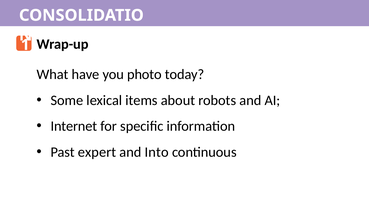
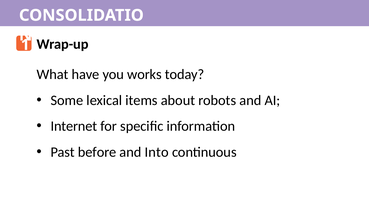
photo: photo -> works
expert: expert -> before
